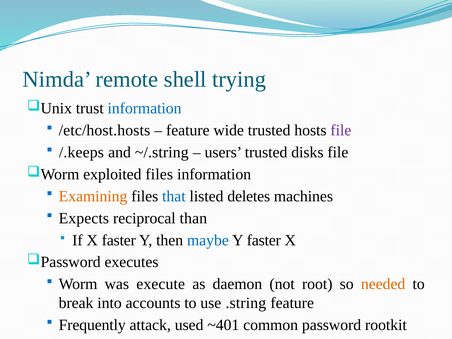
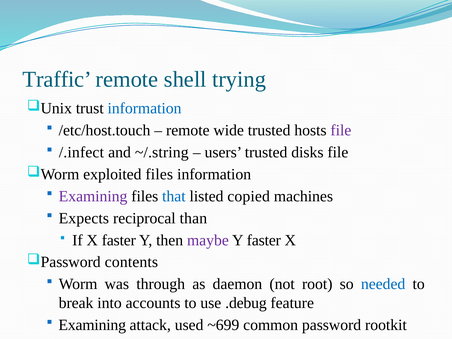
Nimda: Nimda -> Traffic
/etc/host.hosts: /etc/host.hosts -> /etc/host.touch
feature at (188, 130): feature -> remote
/.keeps: /.keeps -> /.infect
Examining at (93, 196) colour: orange -> purple
deletes: deletes -> copied
maybe colour: blue -> purple
executes: executes -> contents
execute: execute -> through
needed colour: orange -> blue
.string: .string -> .debug
Frequently at (92, 325): Frequently -> Examining
~401: ~401 -> ~699
